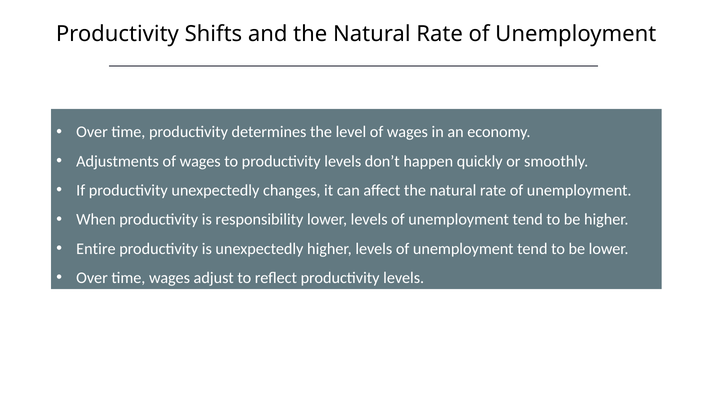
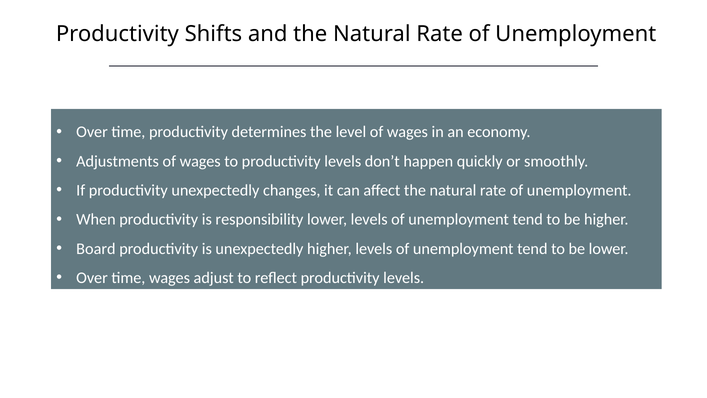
Entire: Entire -> Board
